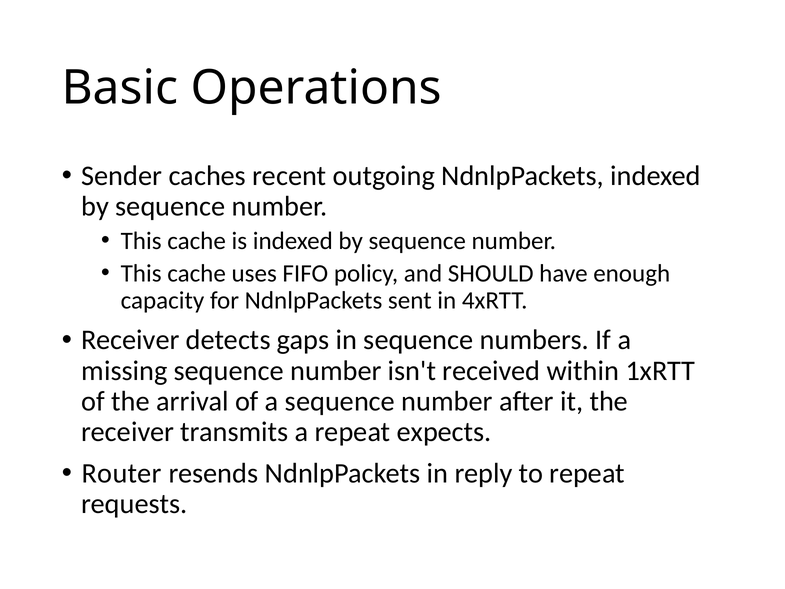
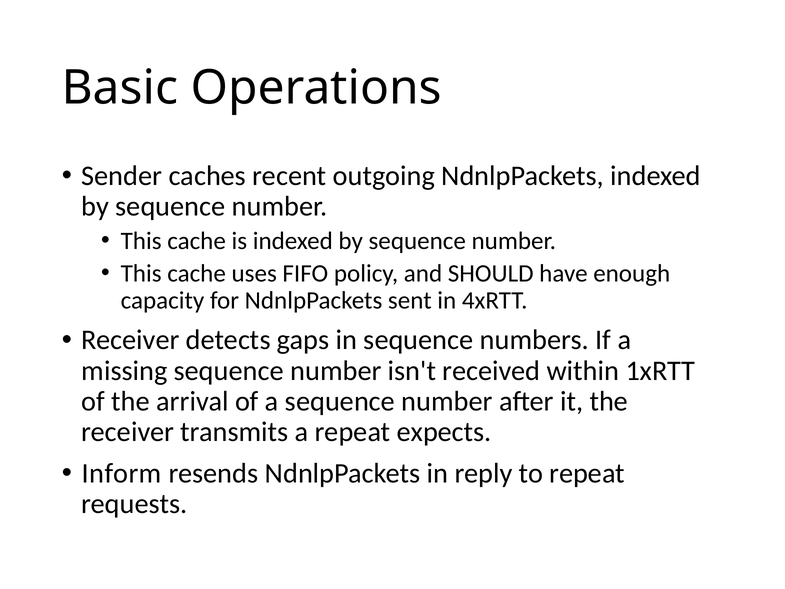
Router: Router -> Inform
